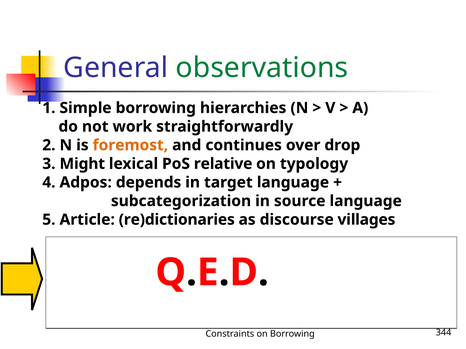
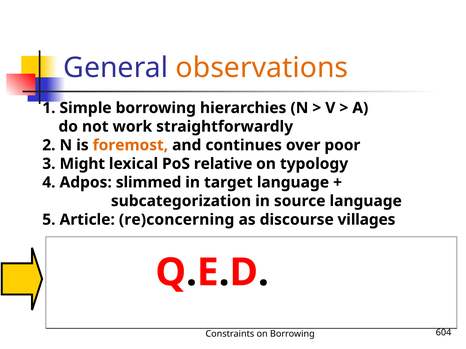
observations colour: green -> orange
drop: drop -> poor
depends: depends -> slimmed
re)dictionaries: re)dictionaries -> re)concerning
344: 344 -> 604
